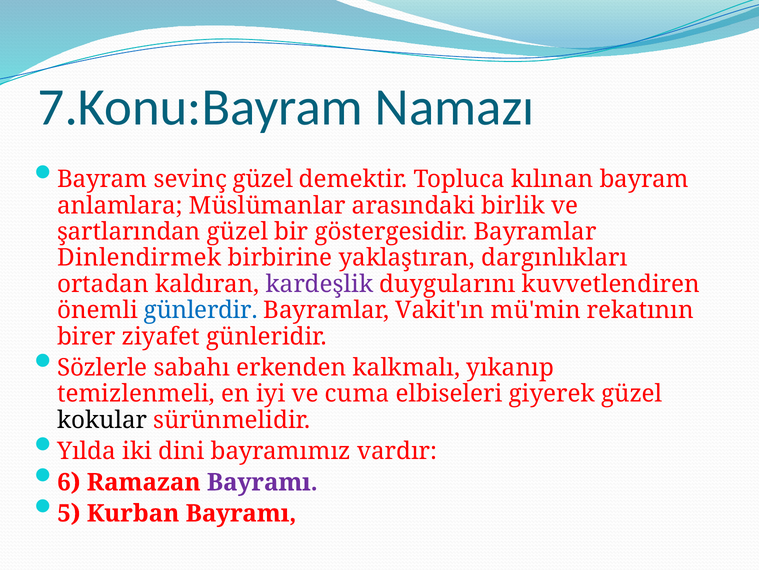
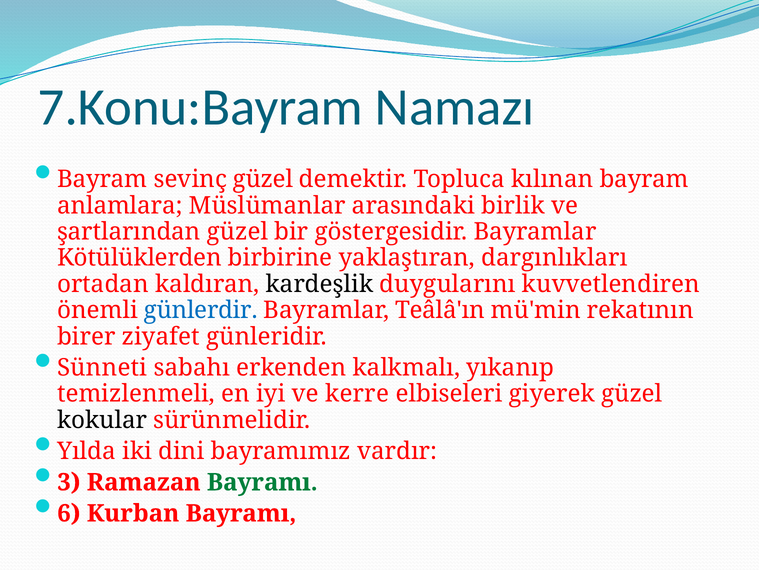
Dinlendirmek: Dinlendirmek -> Kötülüklerden
kardeşlik colour: purple -> black
Vakit'ın: Vakit'ın -> Teâlâ'ın
Sözlerle: Sözlerle -> Sünneti
cuma: cuma -> kerre
6: 6 -> 3
Bayramı at (262, 482) colour: purple -> green
5: 5 -> 6
